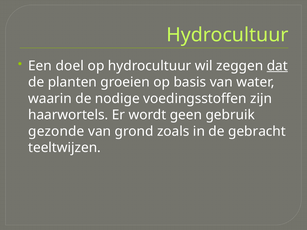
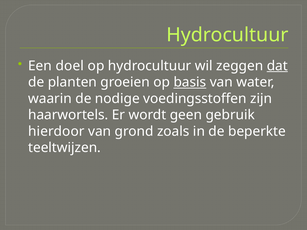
basis underline: none -> present
gezonde: gezonde -> hierdoor
gebracht: gebracht -> beperkte
